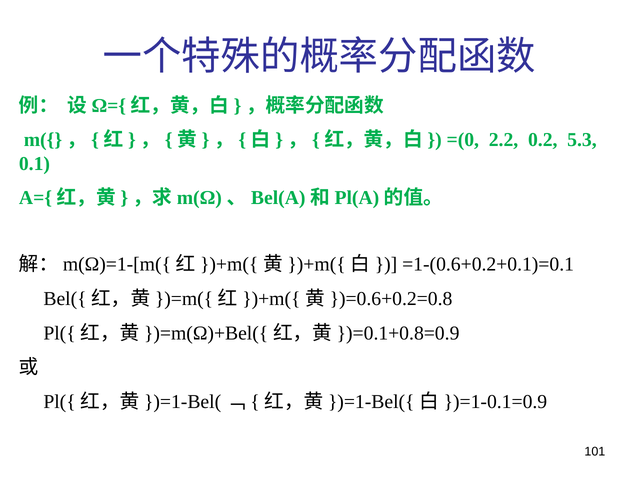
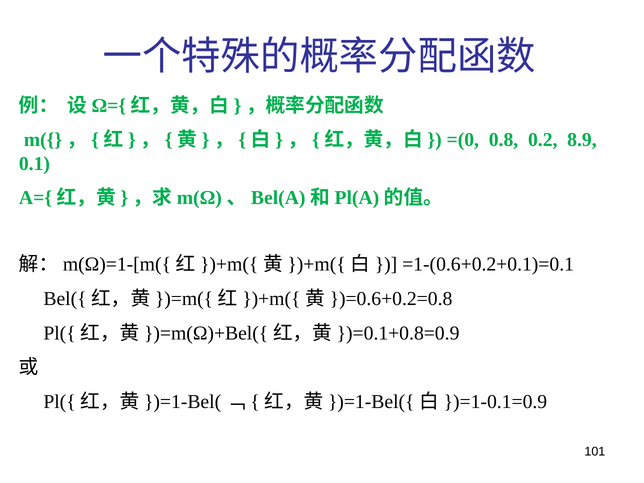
2.2: 2.2 -> 0.8
5.3: 5.3 -> 8.9
